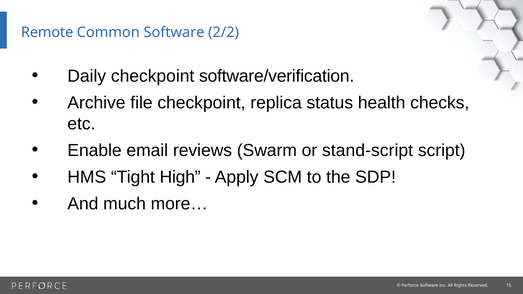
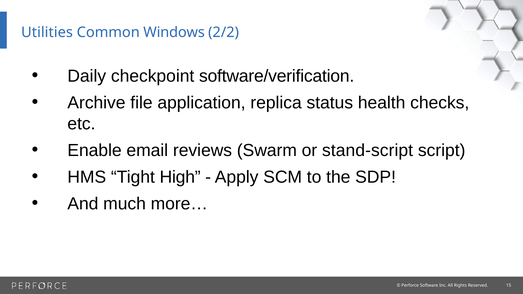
Remote: Remote -> Utilities
Common Software: Software -> Windows
file checkpoint: checkpoint -> application
